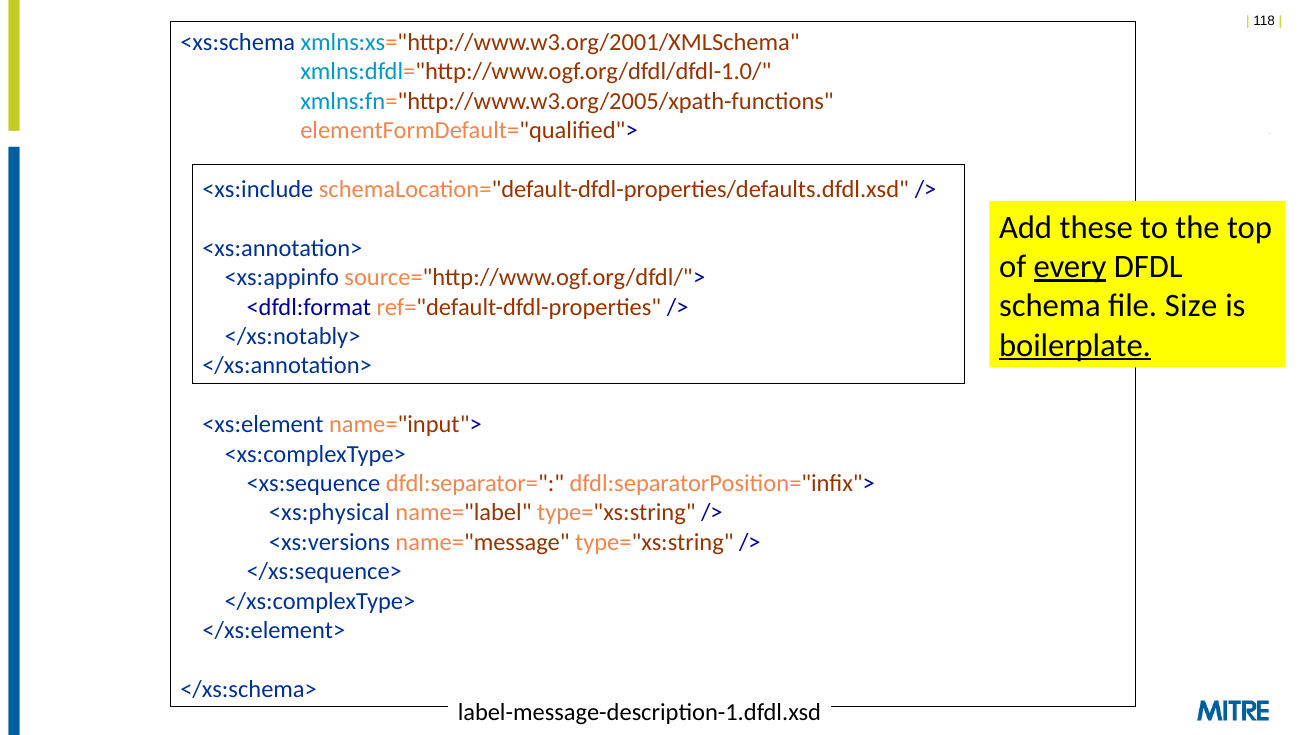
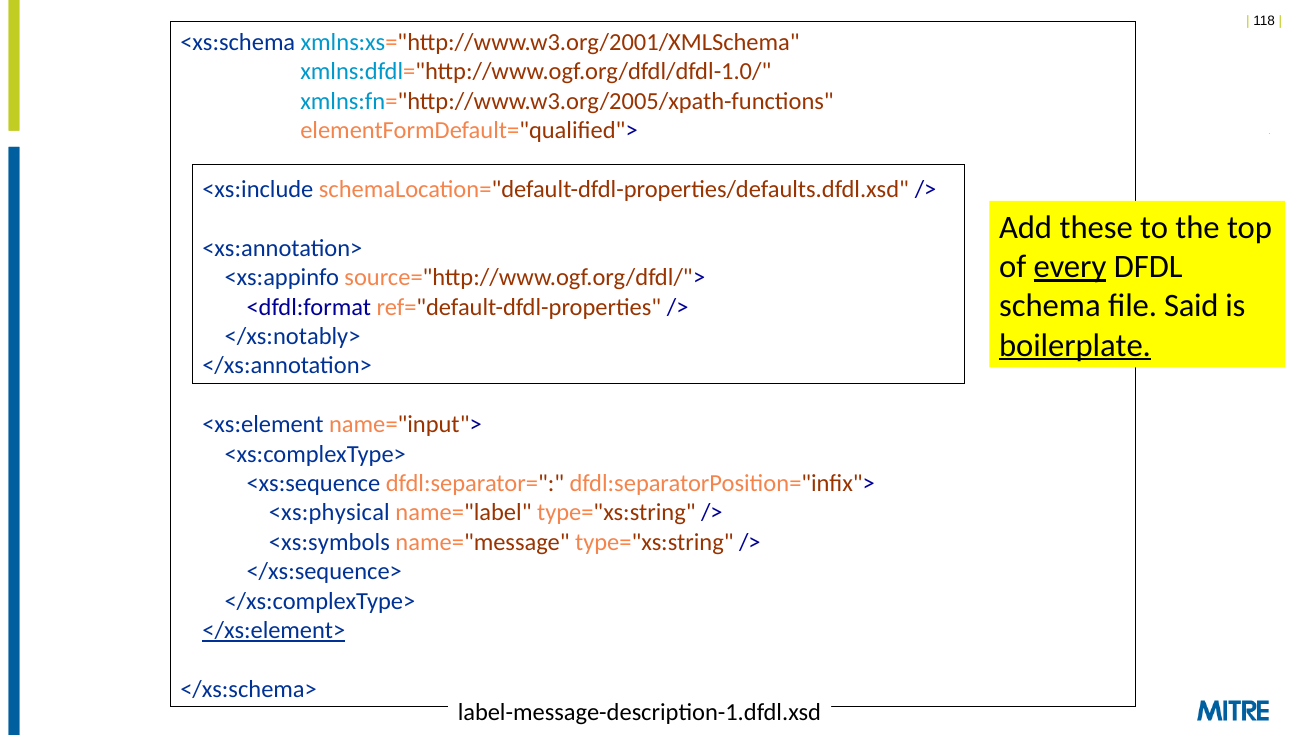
Size: Size -> Said
<xs:versions: <xs:versions -> <xs:symbols
</xs:element> underline: none -> present
